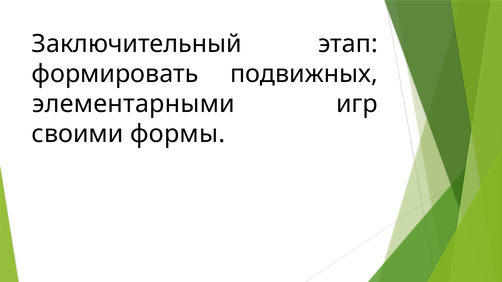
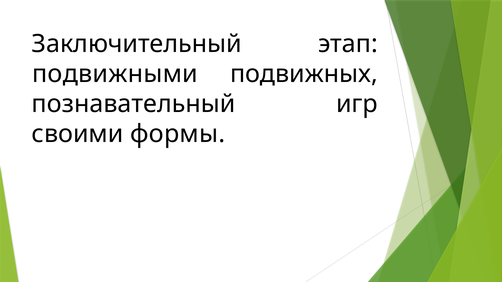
формировать: формировать -> подвижными
элементарными: элементарными -> познавательный
